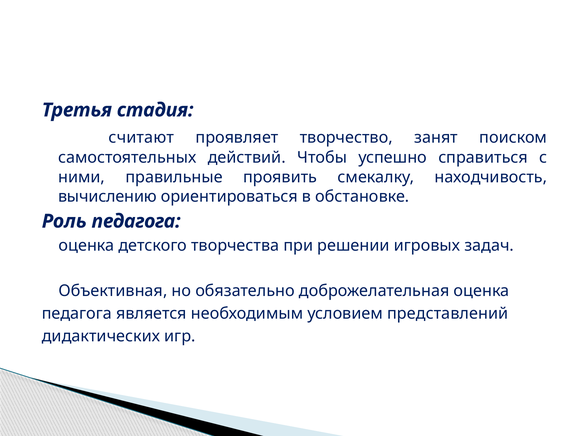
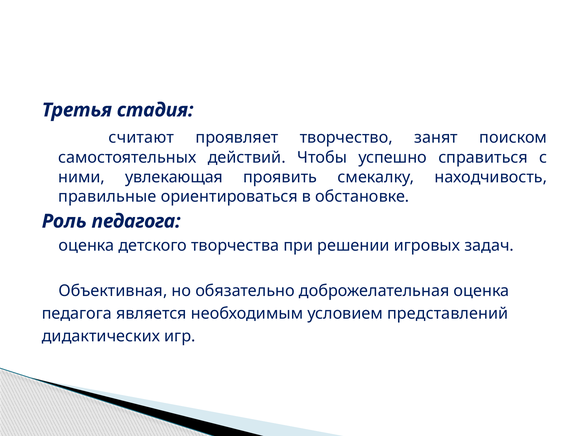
правильные: правильные -> увлекающая
вычислению: вычислению -> правильные
